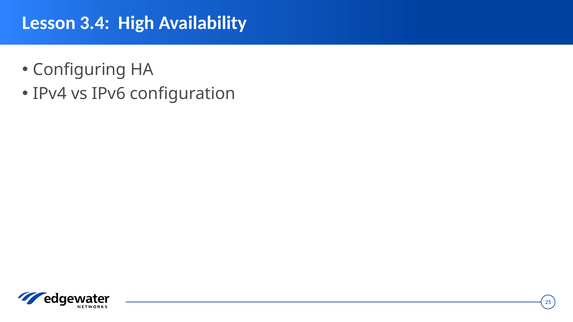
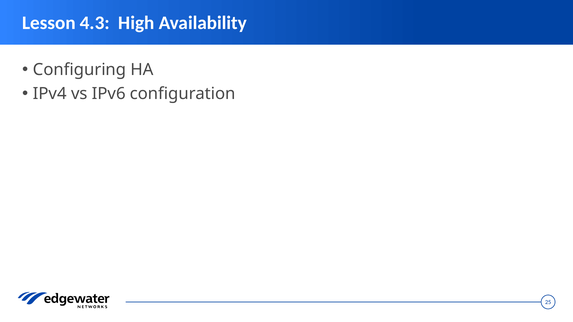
3.4: 3.4 -> 4.3
